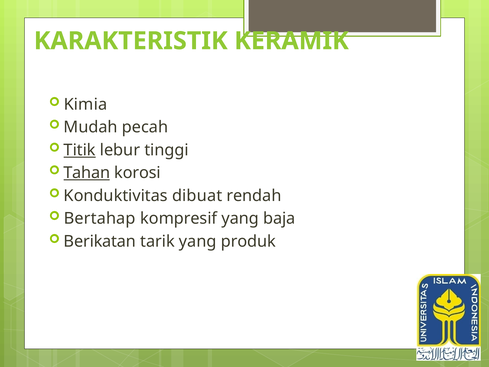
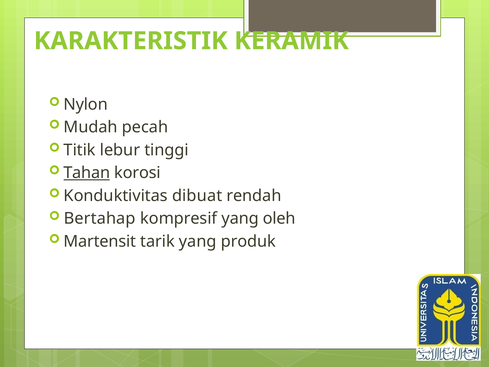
Kimia: Kimia -> Nylon
Titik underline: present -> none
baja: baja -> oleh
Berikatan: Berikatan -> Martensit
